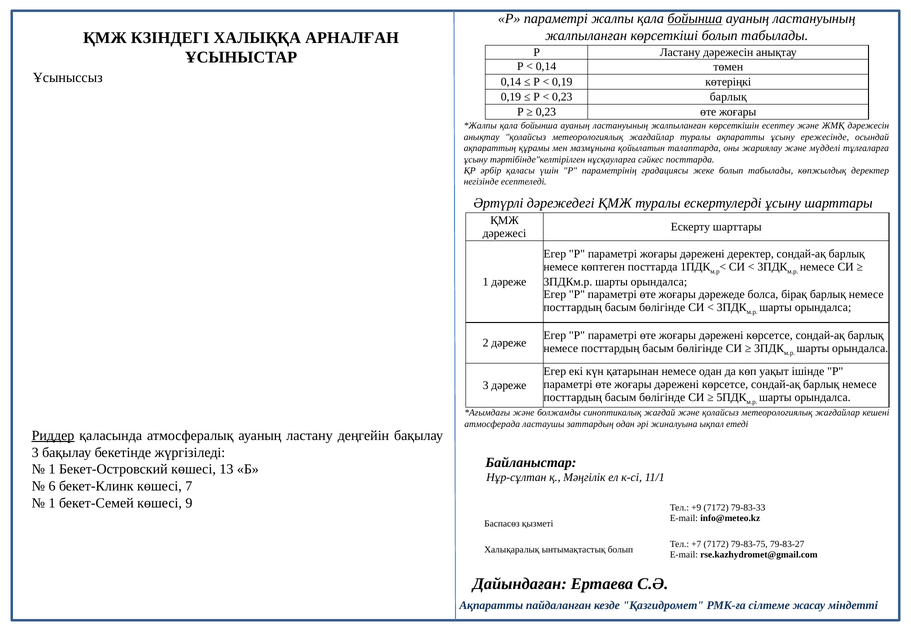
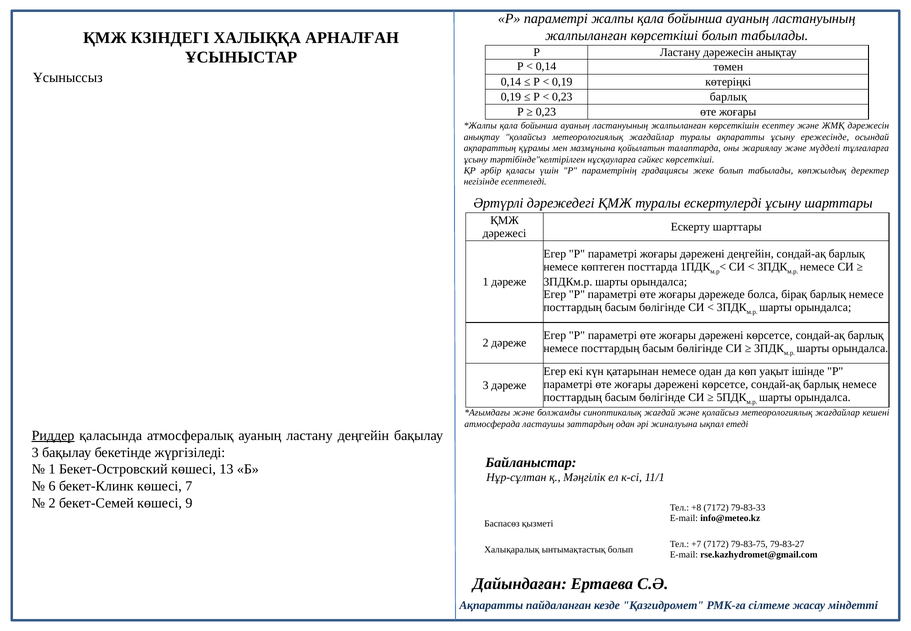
бойынша at (695, 19) underline: present -> none
сәйкес посттарда: посттарда -> көрсеткіші
дәрежені деректер: деректер -> деңгейін
1 at (52, 503): 1 -> 2
+9: +9 -> +8
